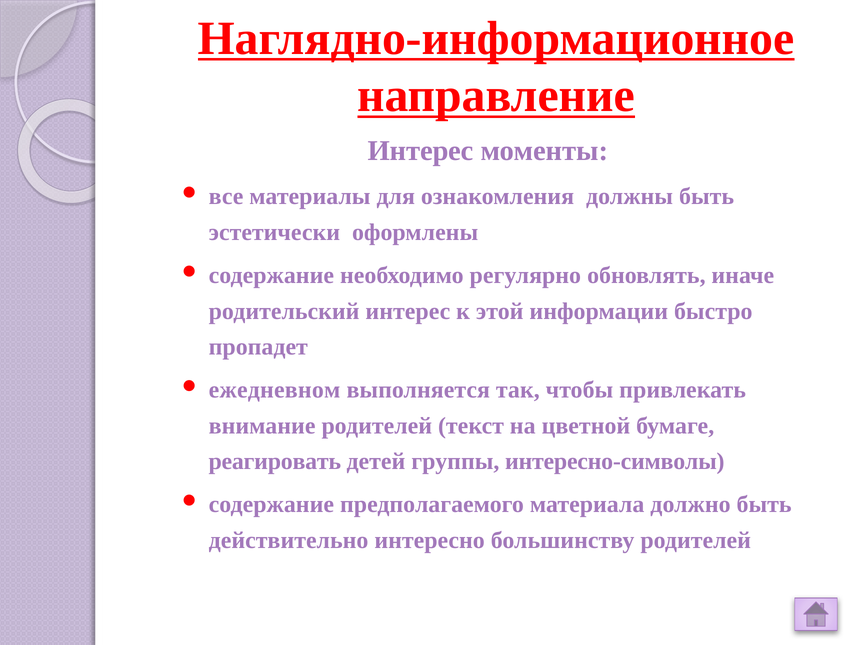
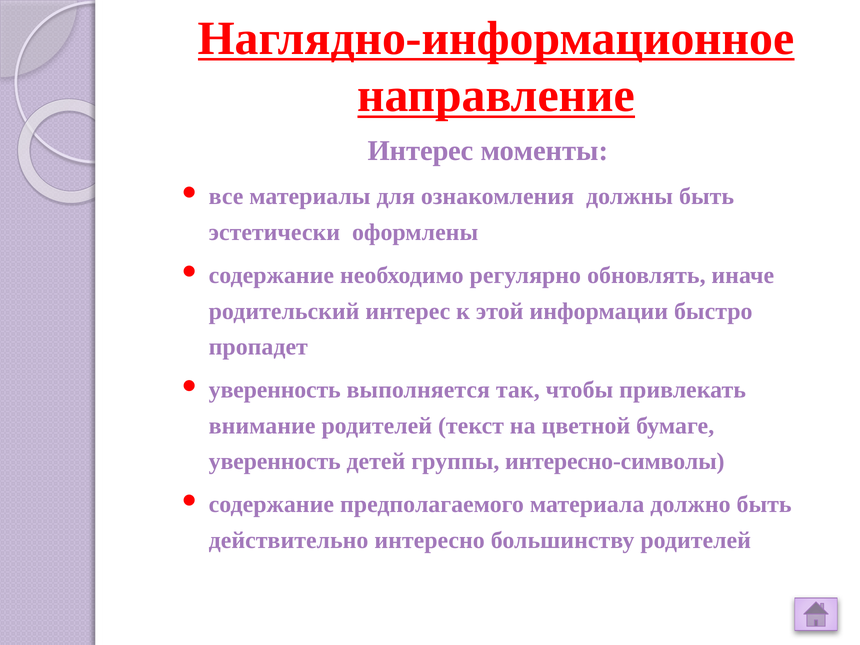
ежедневном at (275, 390): ежедневном -> уверенность
реагировать at (275, 462): реагировать -> уверенность
